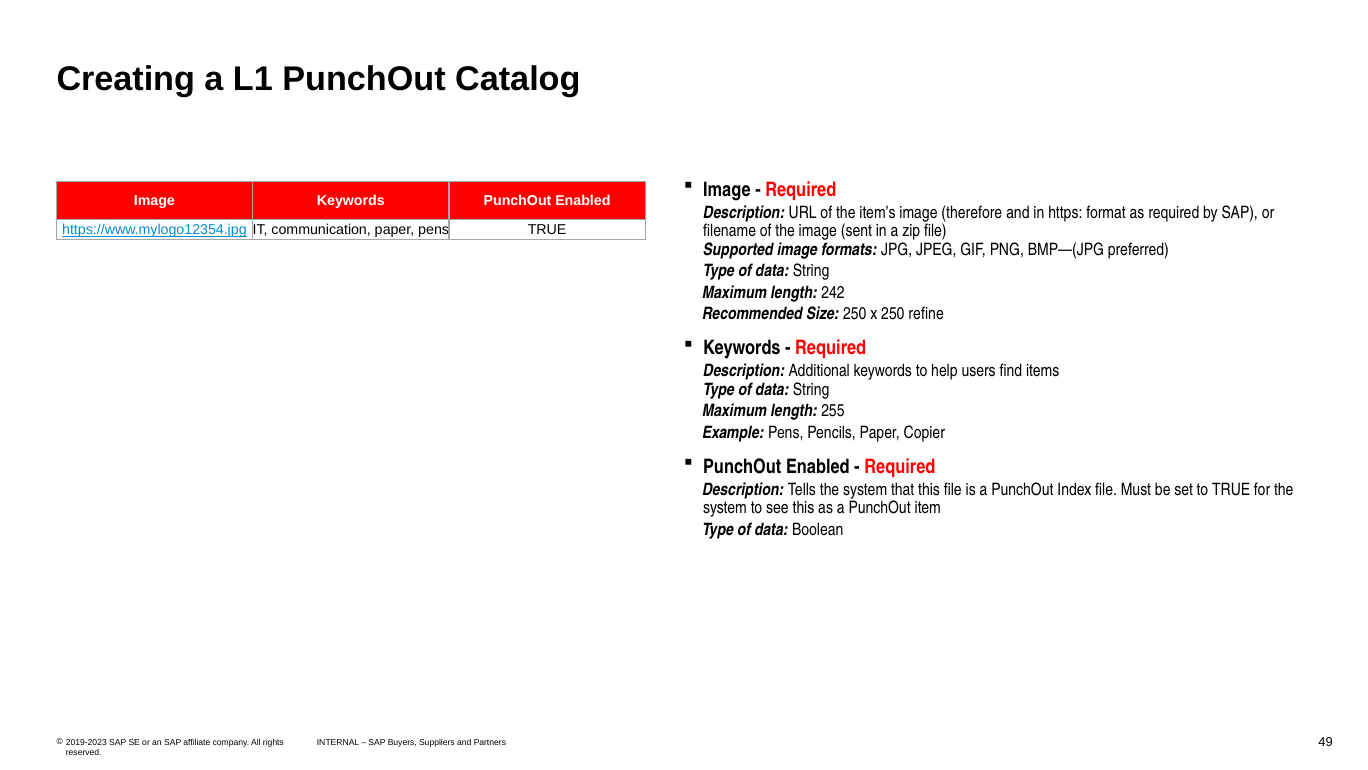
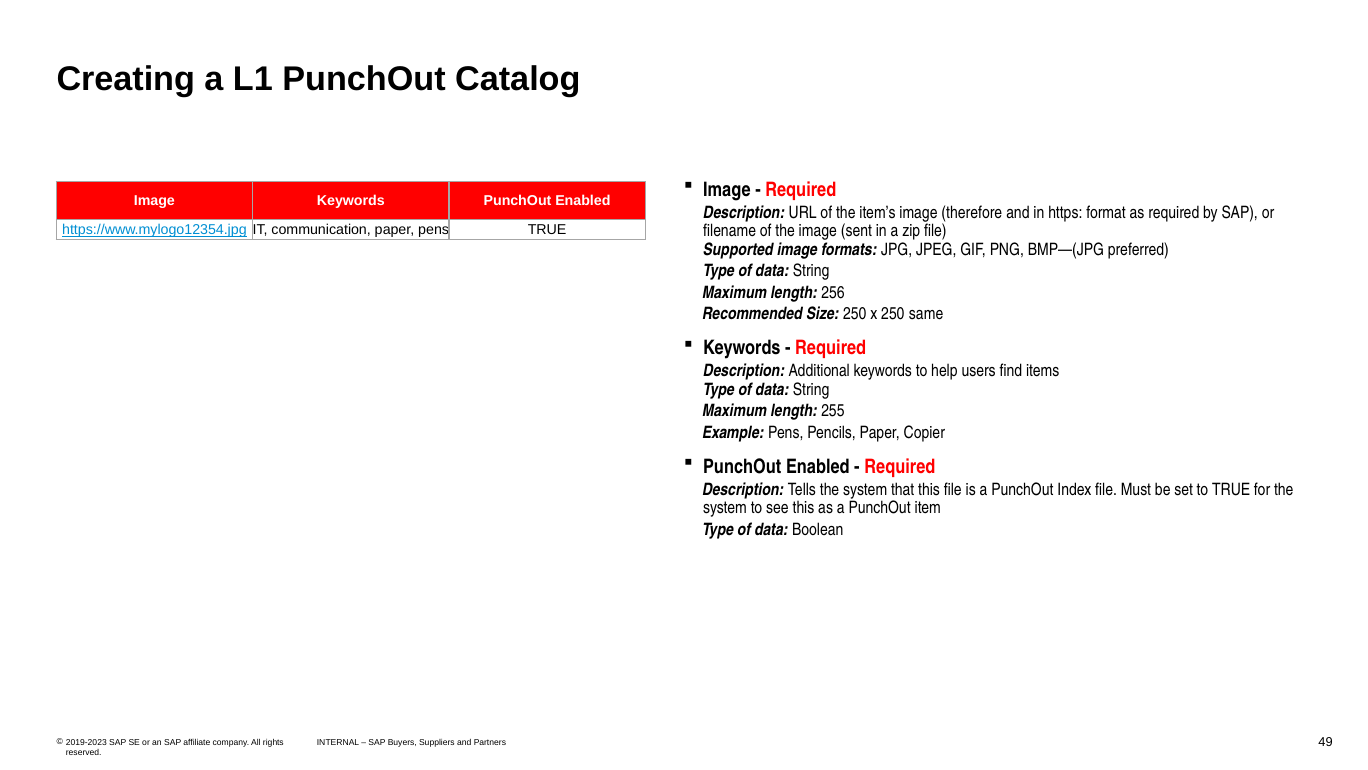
242: 242 -> 256
refine: refine -> same
